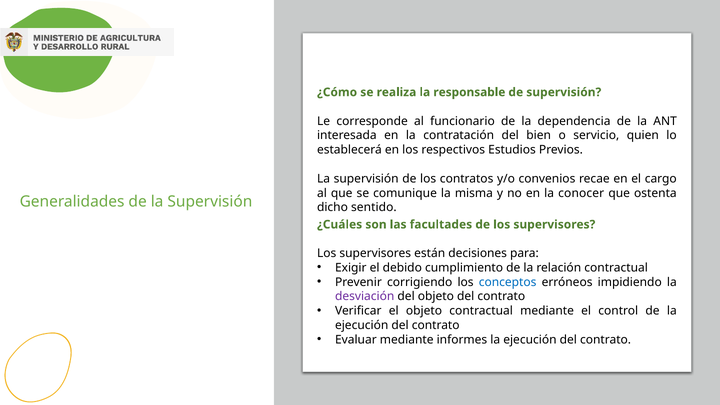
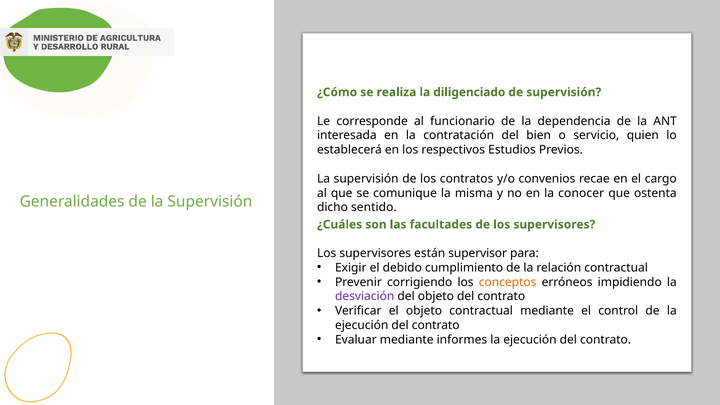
responsable: responsable -> diligenciado
decisiones: decisiones -> supervisor
conceptos colour: blue -> orange
